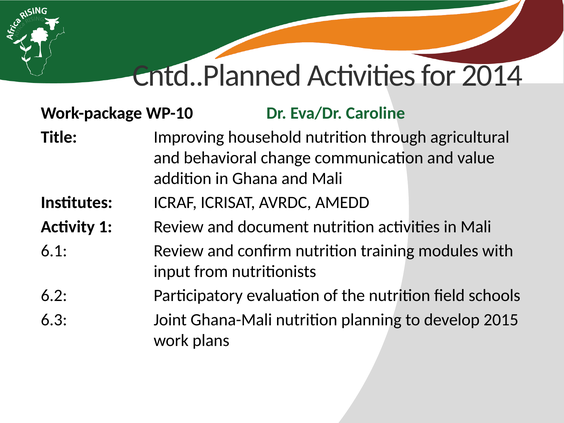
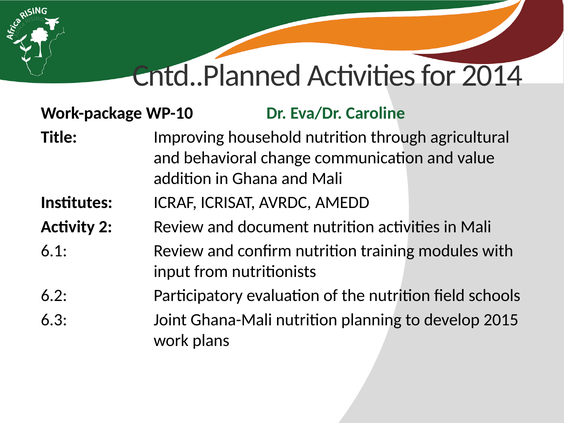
1: 1 -> 2
